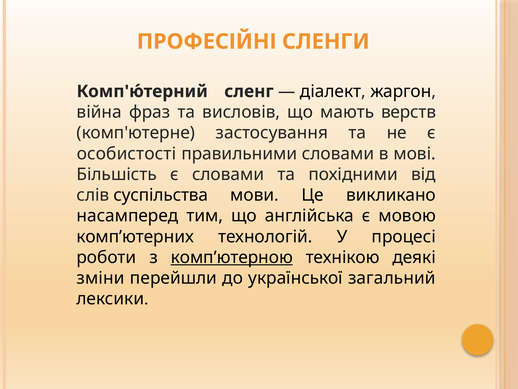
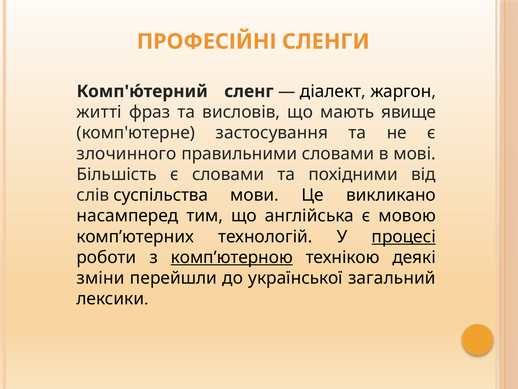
війна: війна -> житті
верств: верств -> явище
особистості: особистості -> злочинного
процесі underline: none -> present
